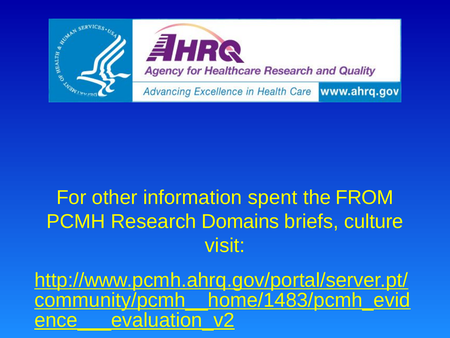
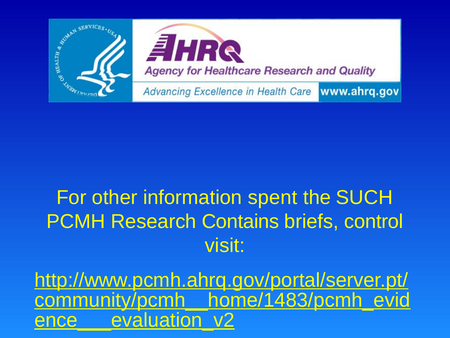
FROM: FROM -> SUCH
Domains: Domains -> Contains
culture: culture -> control
